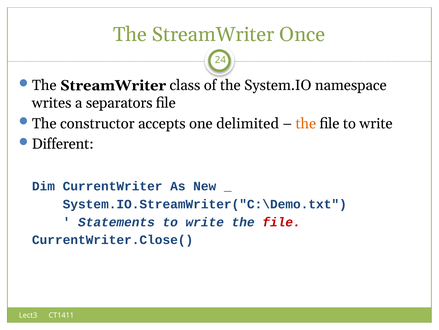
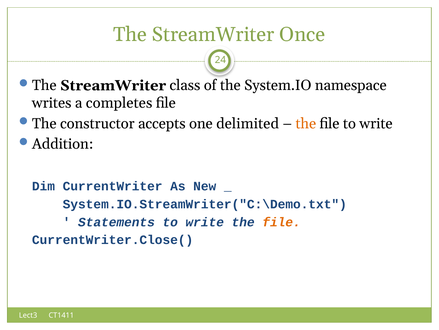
separators: separators -> completes
Different: Different -> Addition
file at (282, 222) colour: red -> orange
